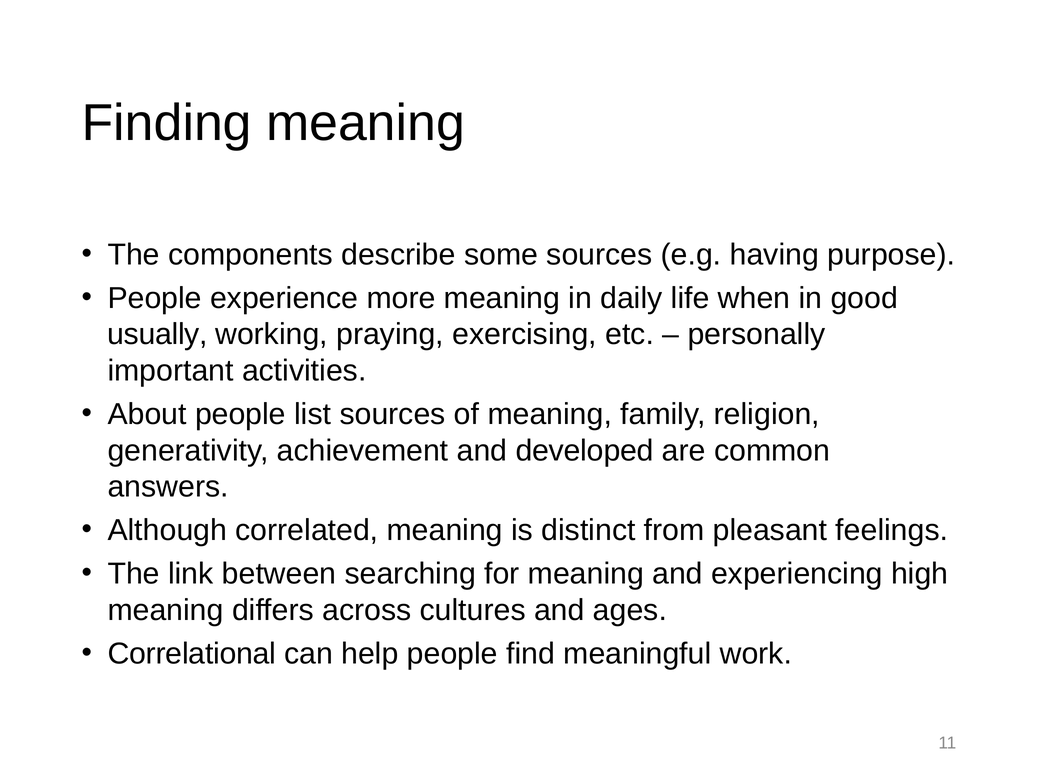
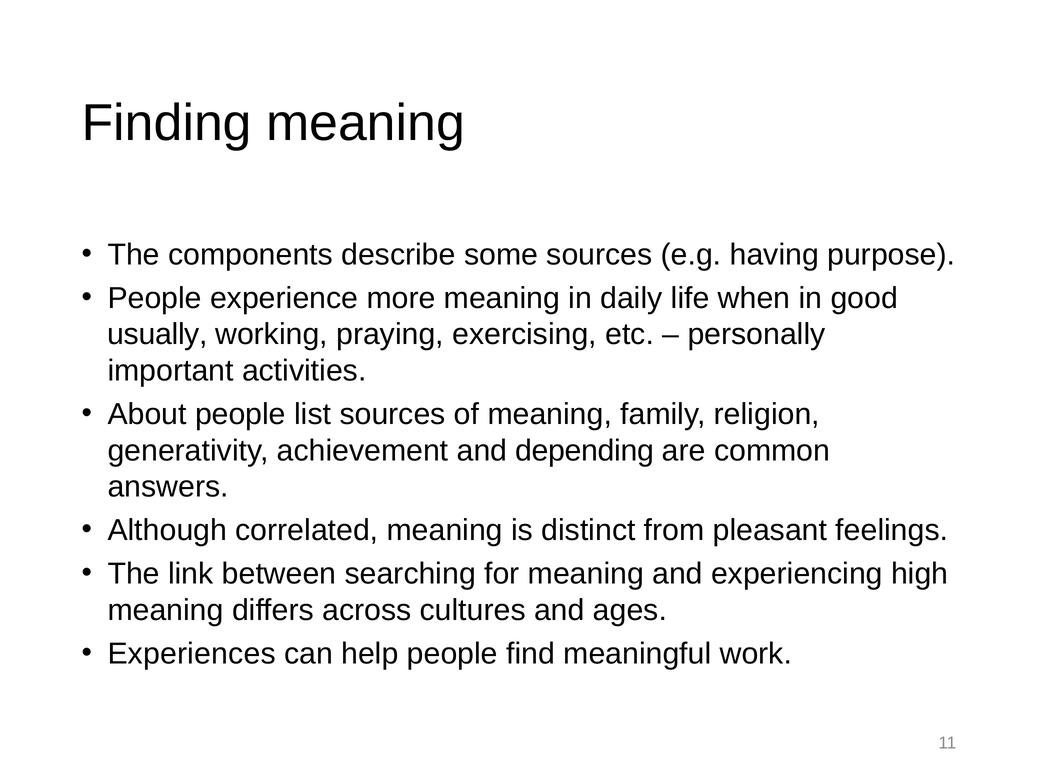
developed: developed -> depending
Correlational: Correlational -> Experiences
